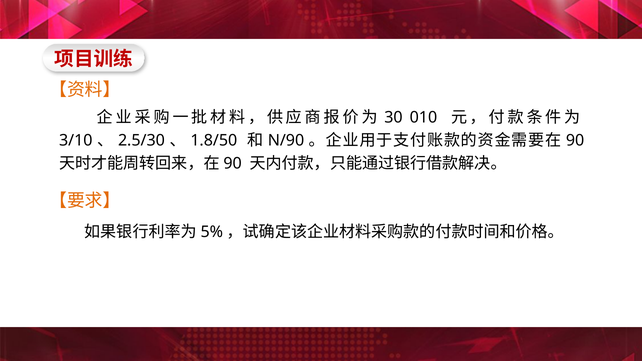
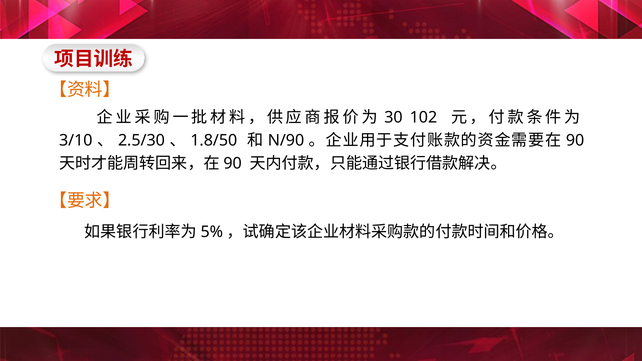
010: 010 -> 102
